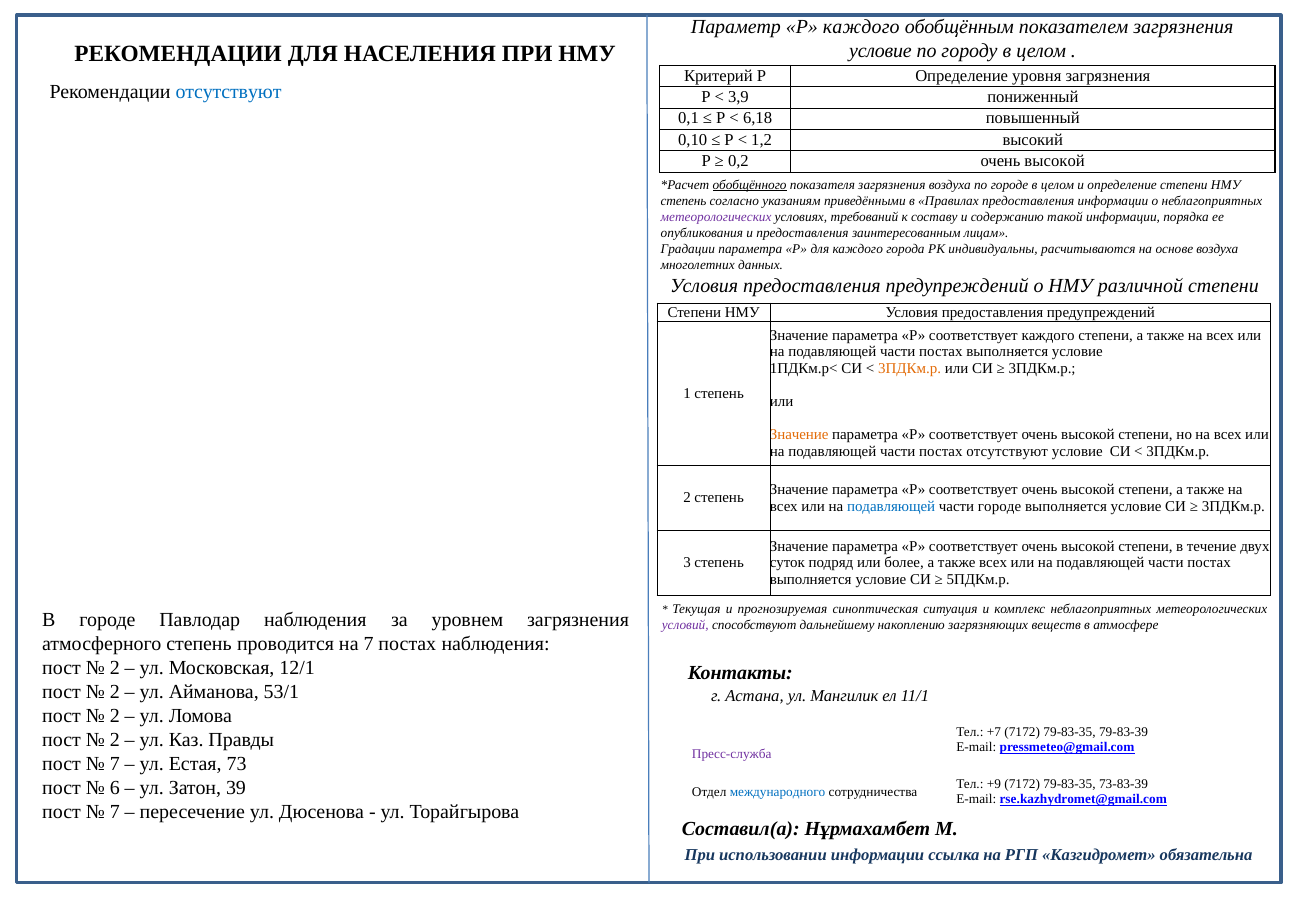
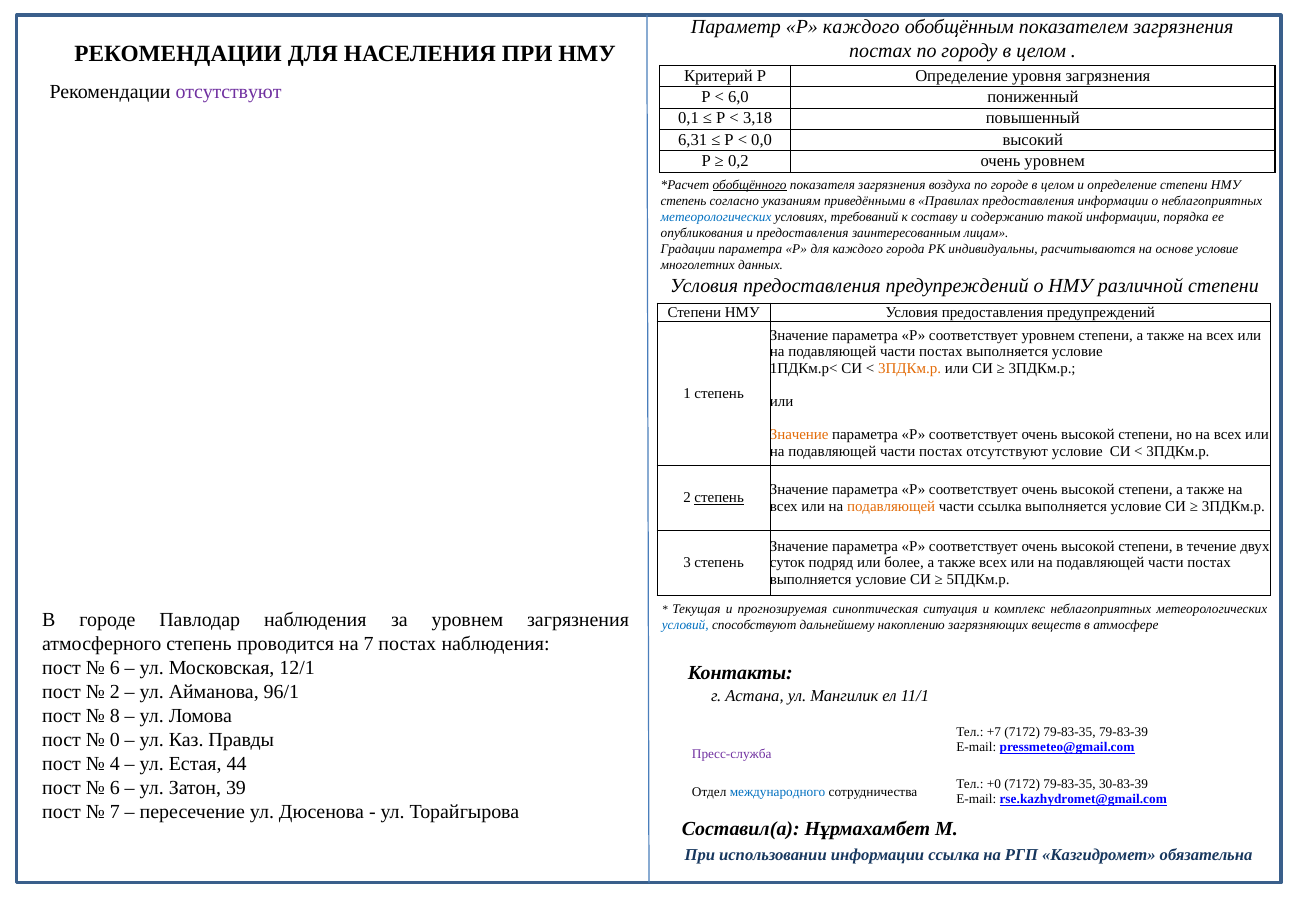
условие at (880, 51): условие -> постах
отсутствуют at (229, 92) colour: blue -> purple
3,9: 3,9 -> 6,0
6,18: 6,18 -> 3,18
0,10: 0,10 -> 6,31
1,2: 1,2 -> 0,0
0,2 очень высокой: высокой -> уровнем
метеорологических at (716, 217) colour: purple -> blue
основе воздуха: воздуха -> условие
соответствует каждого: каждого -> уровнем
степень at (719, 498) underline: none -> present
подавляющей at (891, 506) colour: blue -> orange
части городе: городе -> ссылка
условий colour: purple -> blue
2 at (115, 668): 2 -> 6
53/1: 53/1 -> 96/1
2 at (115, 716): 2 -> 8
2 at (115, 740): 2 -> 0
7 at (115, 764): 7 -> 4
73: 73 -> 44
+9: +9 -> +0
73-83-39: 73-83-39 -> 30-83-39
